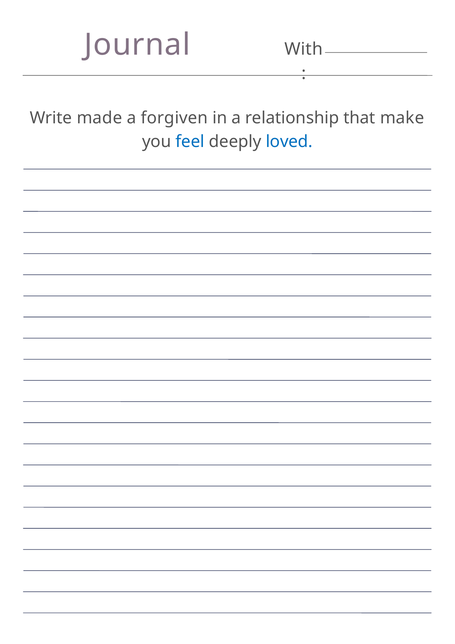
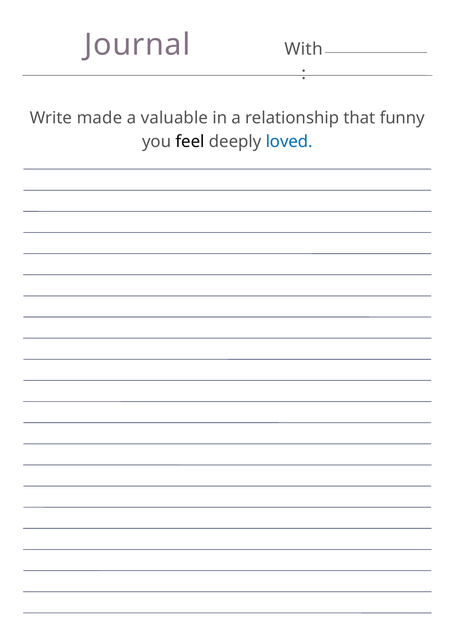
forgiven: forgiven -> valuable
make: make -> funny
feel colour: blue -> black
